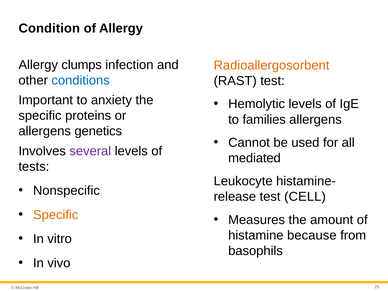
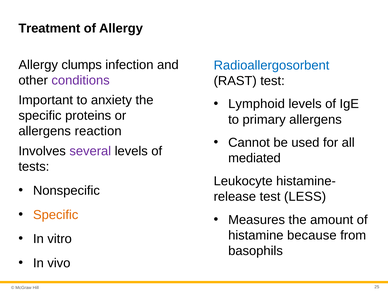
Condition: Condition -> Treatment
Radioallergosorbent colour: orange -> blue
conditions colour: blue -> purple
Hemolytic: Hemolytic -> Lymphoid
families: families -> primary
genetics: genetics -> reaction
CELL: CELL -> LESS
